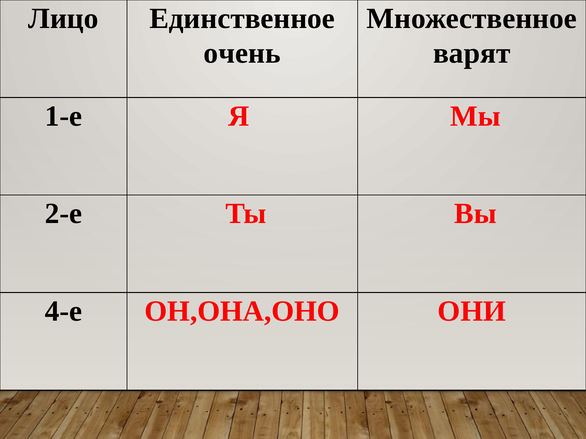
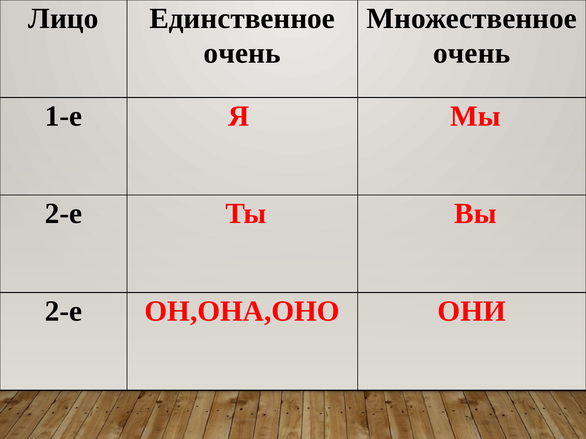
варят at (472, 53): варят -> очень
4-е at (63, 312): 4-е -> 2-е
